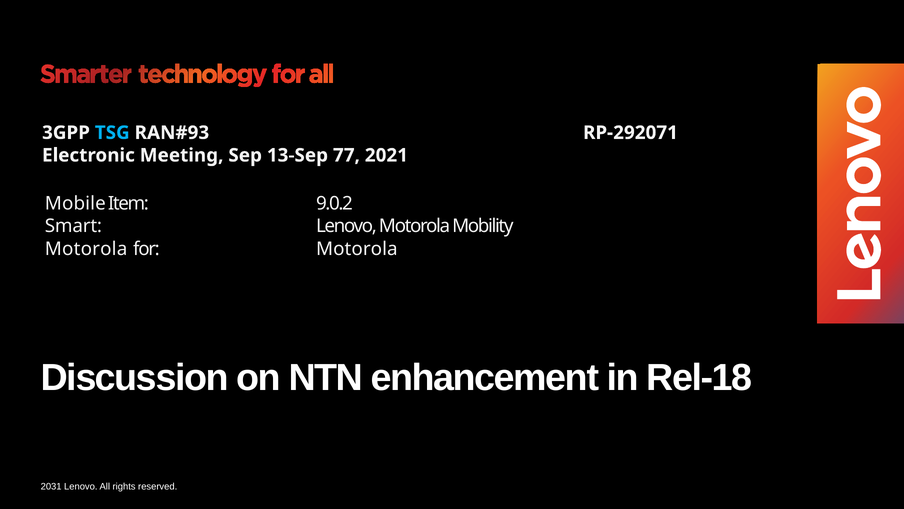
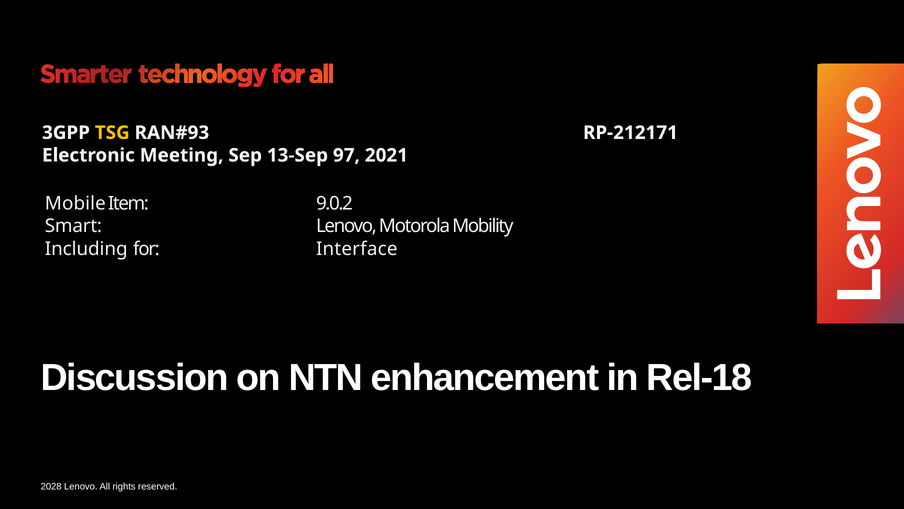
TSG colour: light blue -> yellow
RP-292071: RP-292071 -> RP-212171
77: 77 -> 97
Motorola at (86, 249): Motorola -> Including
for Motorola: Motorola -> Interface
2031: 2031 -> 2028
